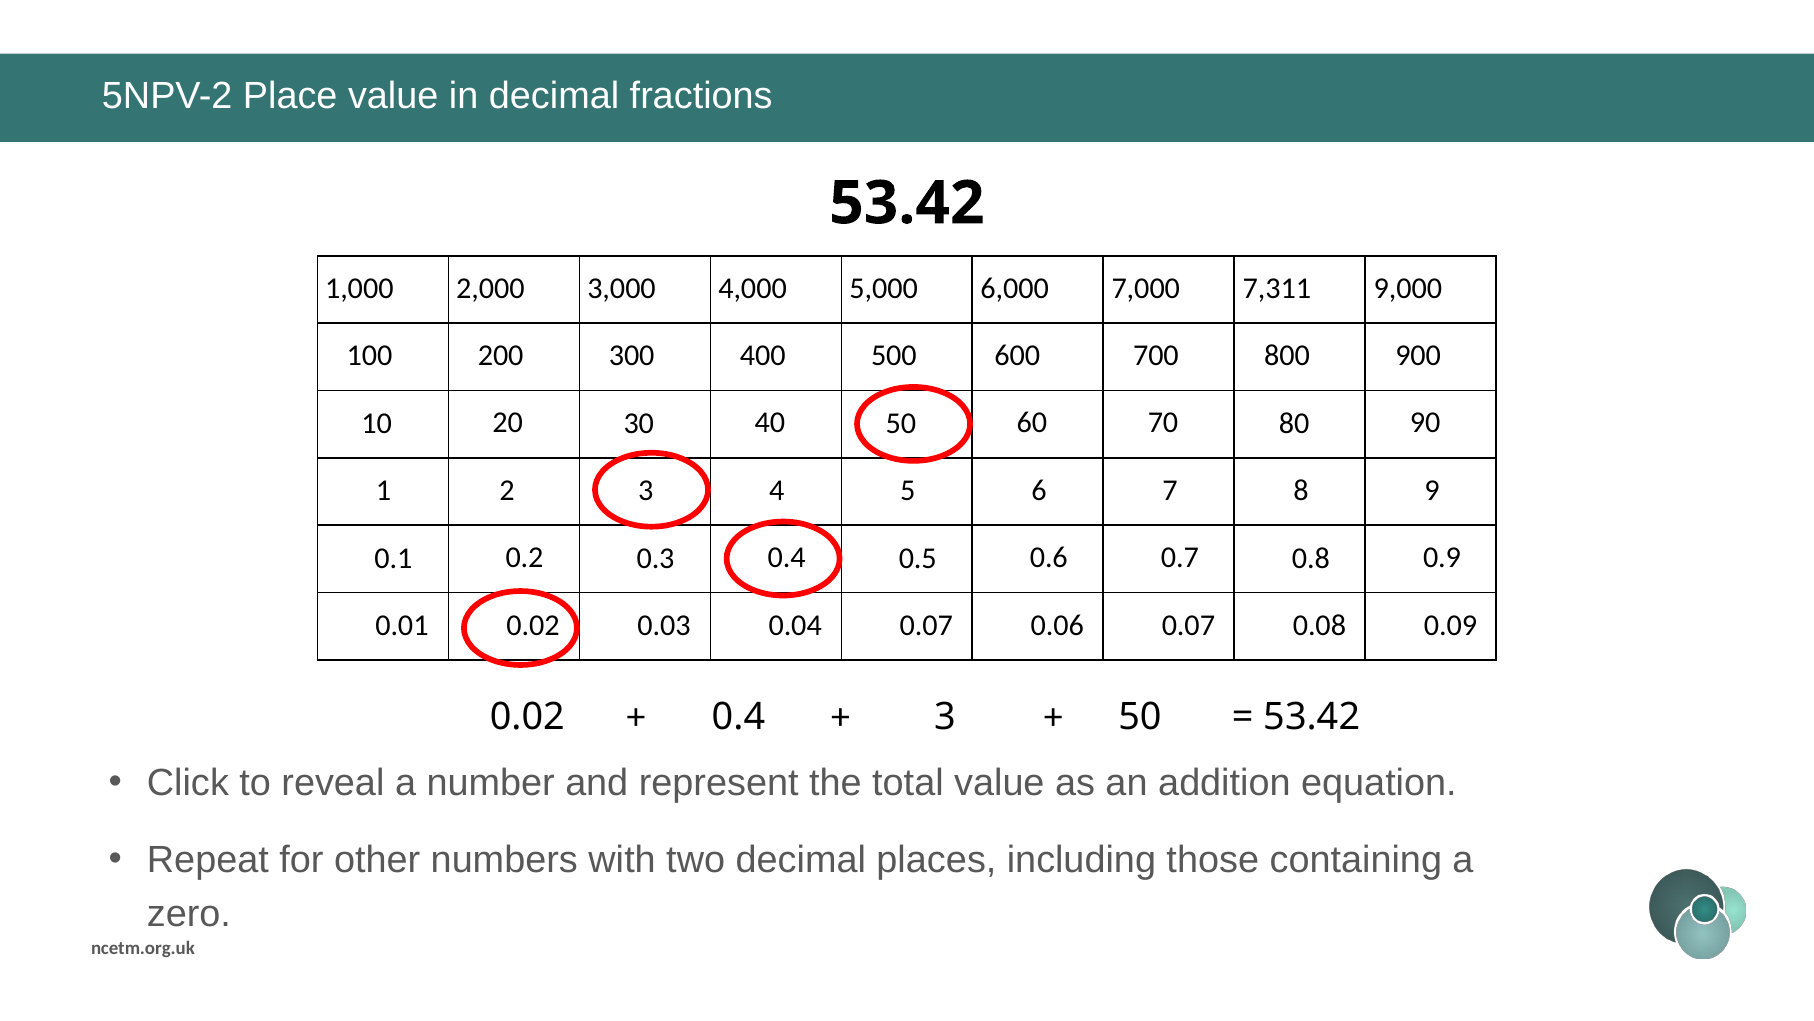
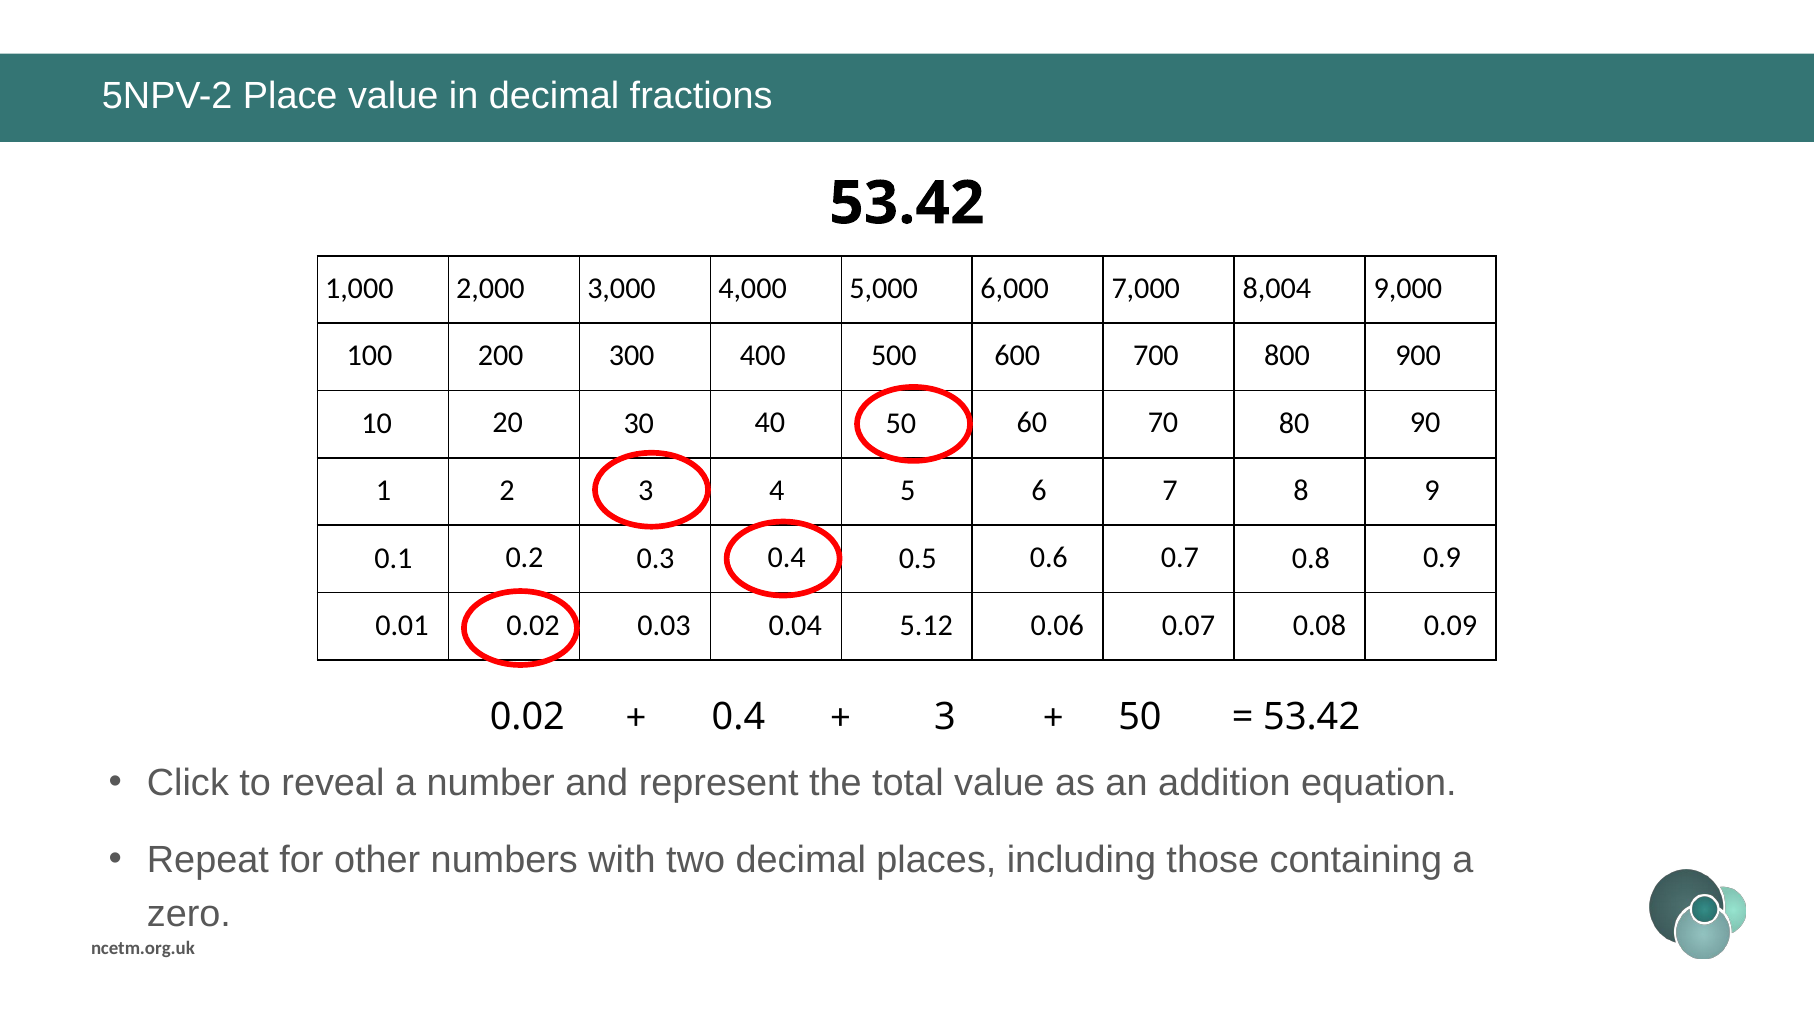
7,311: 7,311 -> 8,004
0.07 at (926, 625): 0.07 -> 5.12
